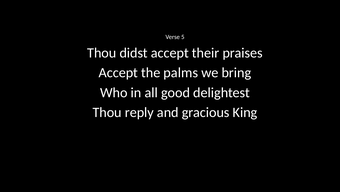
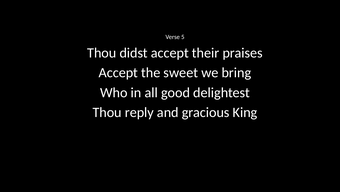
palms: palms -> sweet
